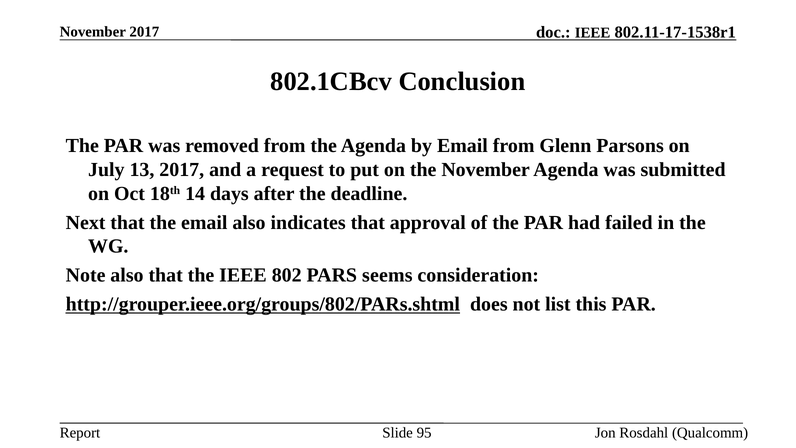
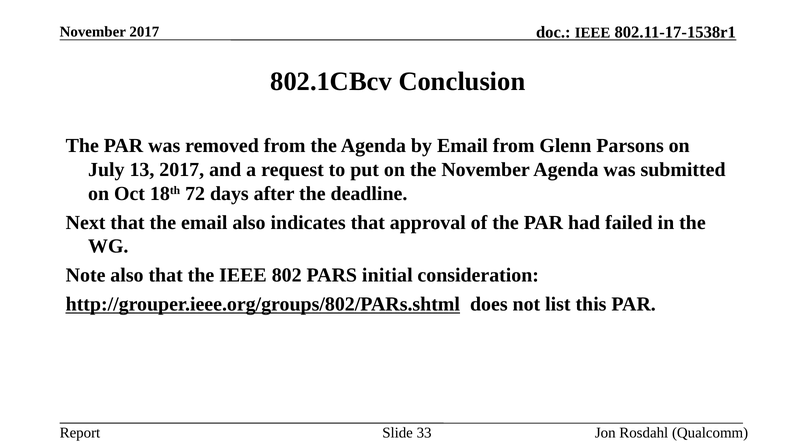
14: 14 -> 72
seems: seems -> initial
95: 95 -> 33
